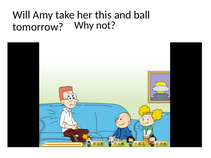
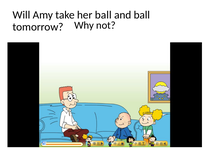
her this: this -> ball
